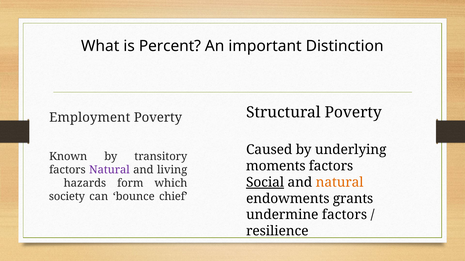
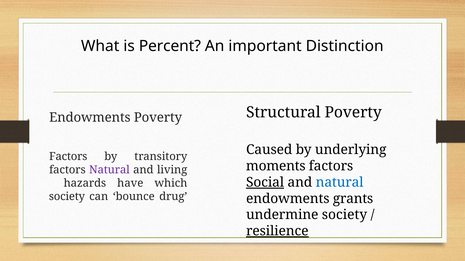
Employment at (90, 118): Employment -> Endowments
Known at (68, 157): Known -> Factors
natural at (340, 183) colour: orange -> blue
form: form -> have
chief: chief -> drug
undermine factors: factors -> society
resilience underline: none -> present
